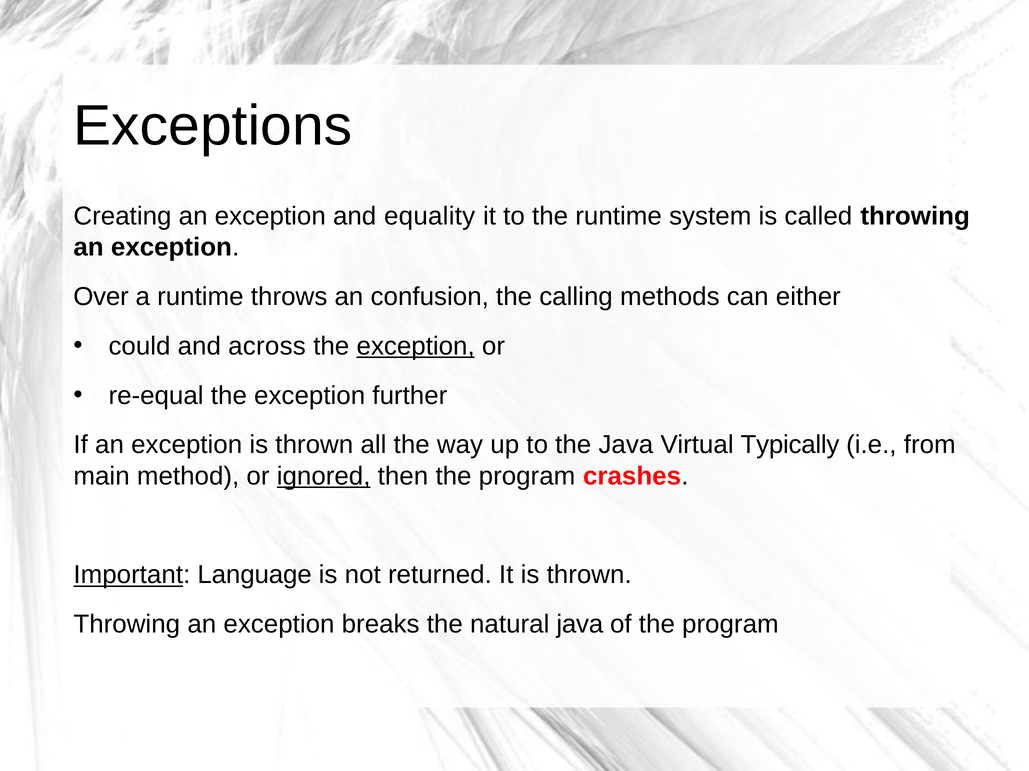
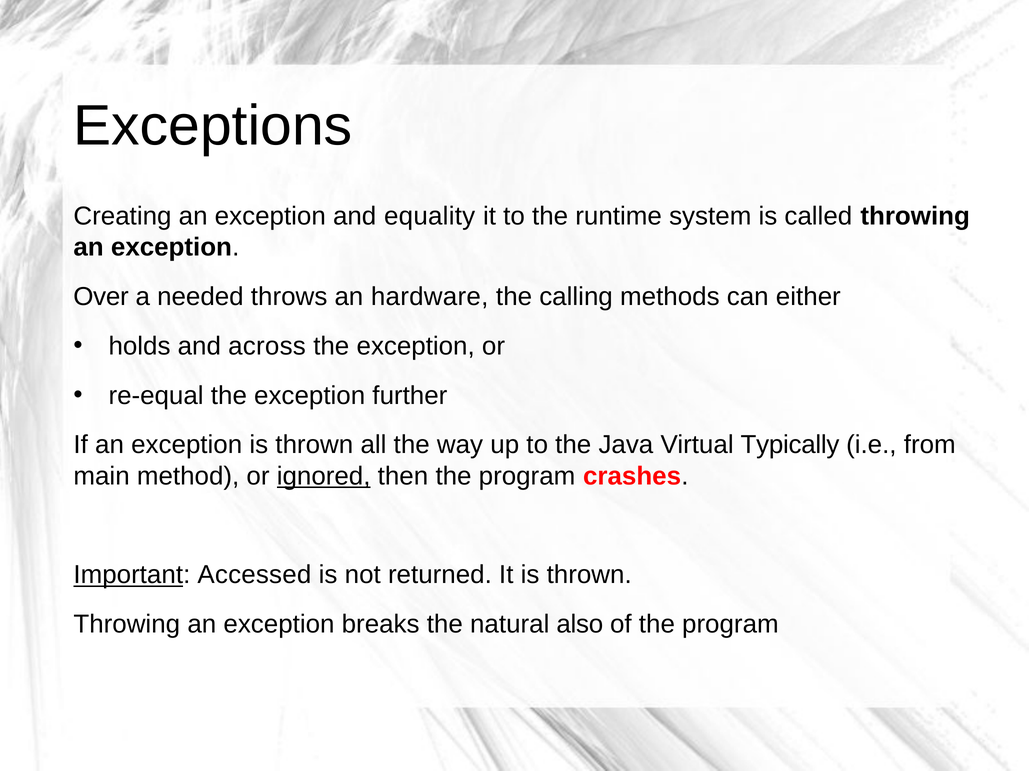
a runtime: runtime -> needed
confusion: confusion -> hardware
could: could -> holds
exception at (416, 346) underline: present -> none
Language: Language -> Accessed
natural java: java -> also
